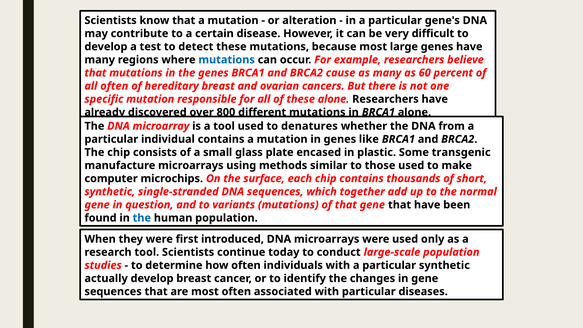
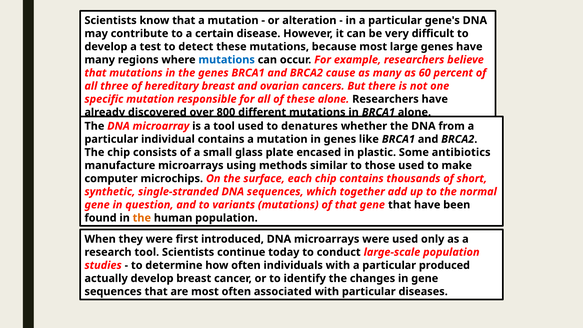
all often: often -> three
transgenic: transgenic -> antibiotics
the at (142, 218) colour: blue -> orange
particular synthetic: synthetic -> produced
